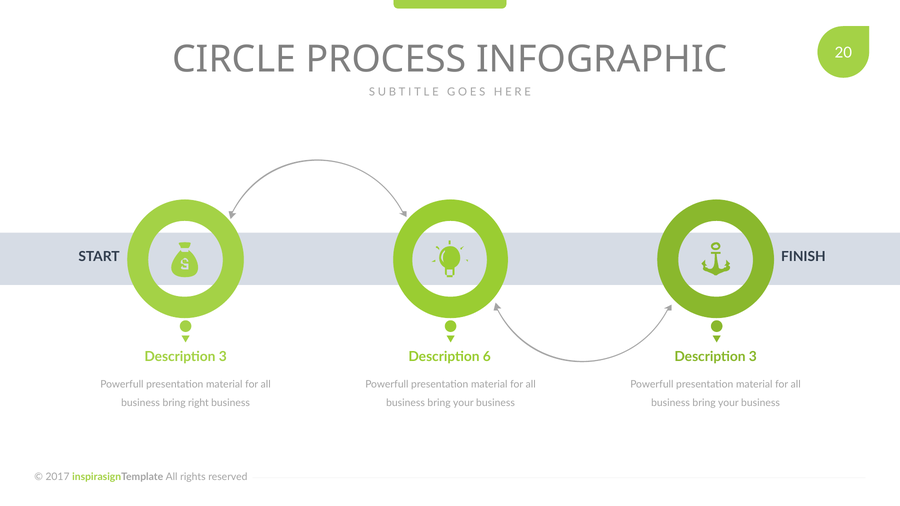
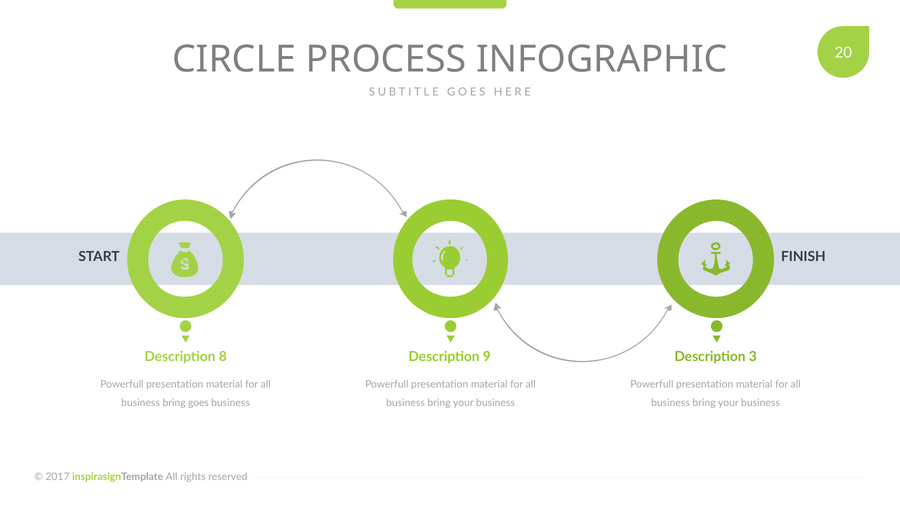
3 at (223, 357): 3 -> 8
6: 6 -> 9
right: right -> goes
